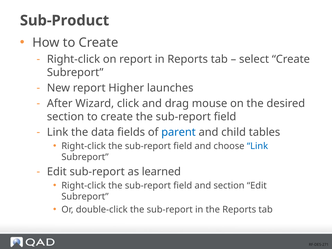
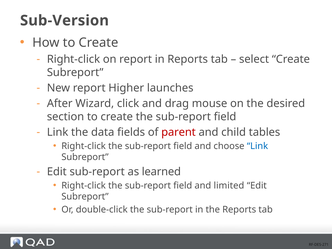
Sub-Product: Sub-Product -> Sub-Version
parent colour: blue -> red
and section: section -> limited
